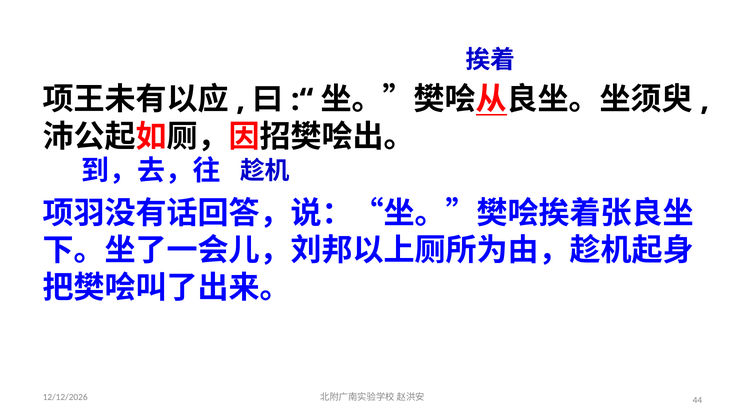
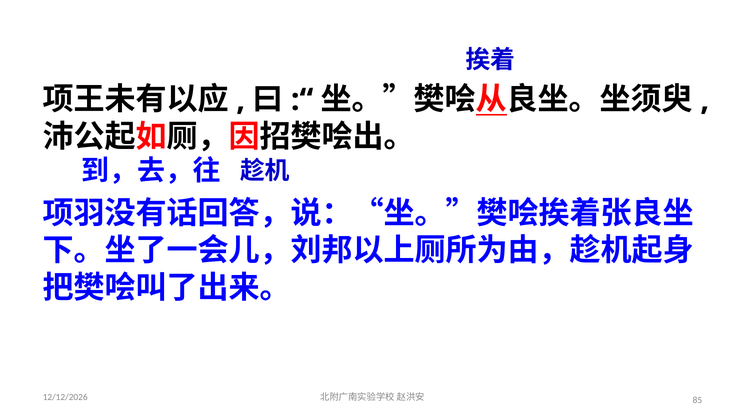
44: 44 -> 85
